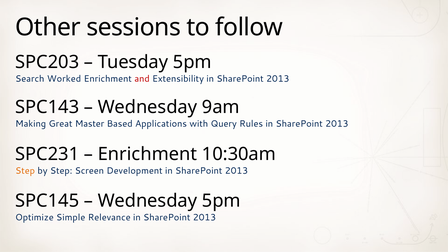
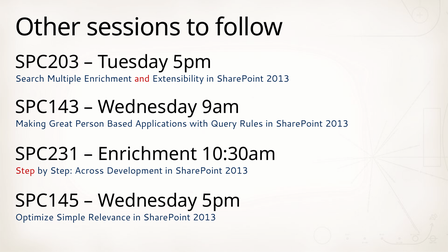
Worked: Worked -> Multiple
Master: Master -> Person
Step at (25, 171) colour: orange -> red
Screen: Screen -> Across
